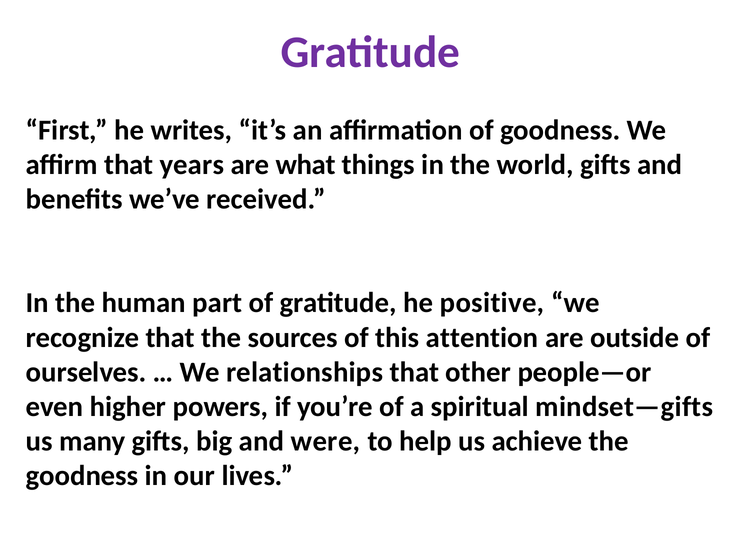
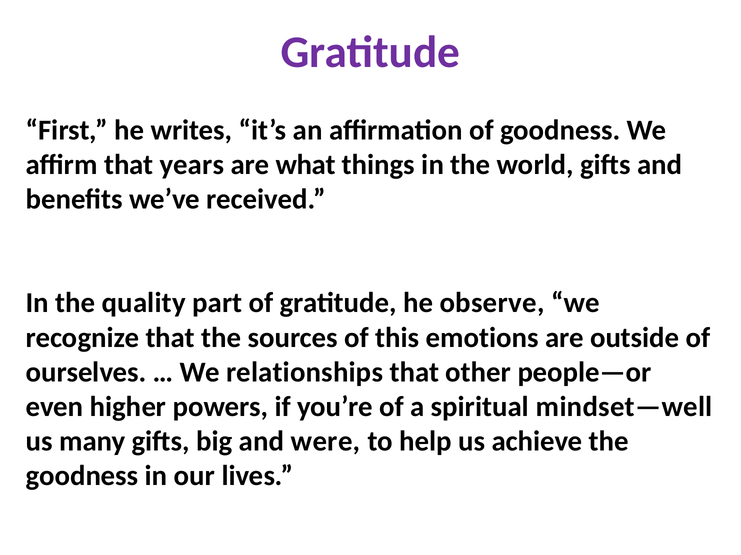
human: human -> quality
positive: positive -> observe
attention: attention -> emotions
mindset—gifts: mindset—gifts -> mindset—well
